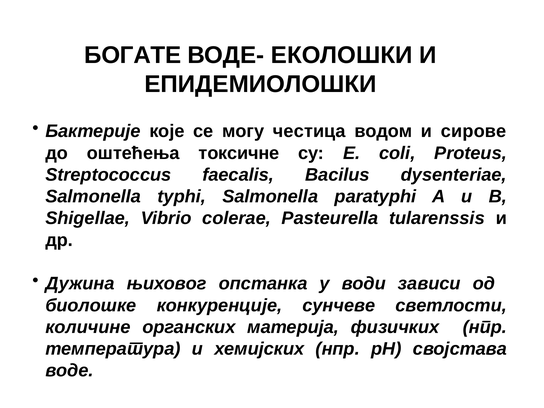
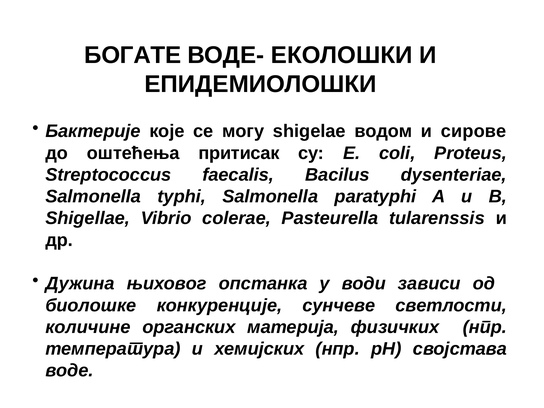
честица: честица -> shigelae
токсичне: токсичне -> притисак
